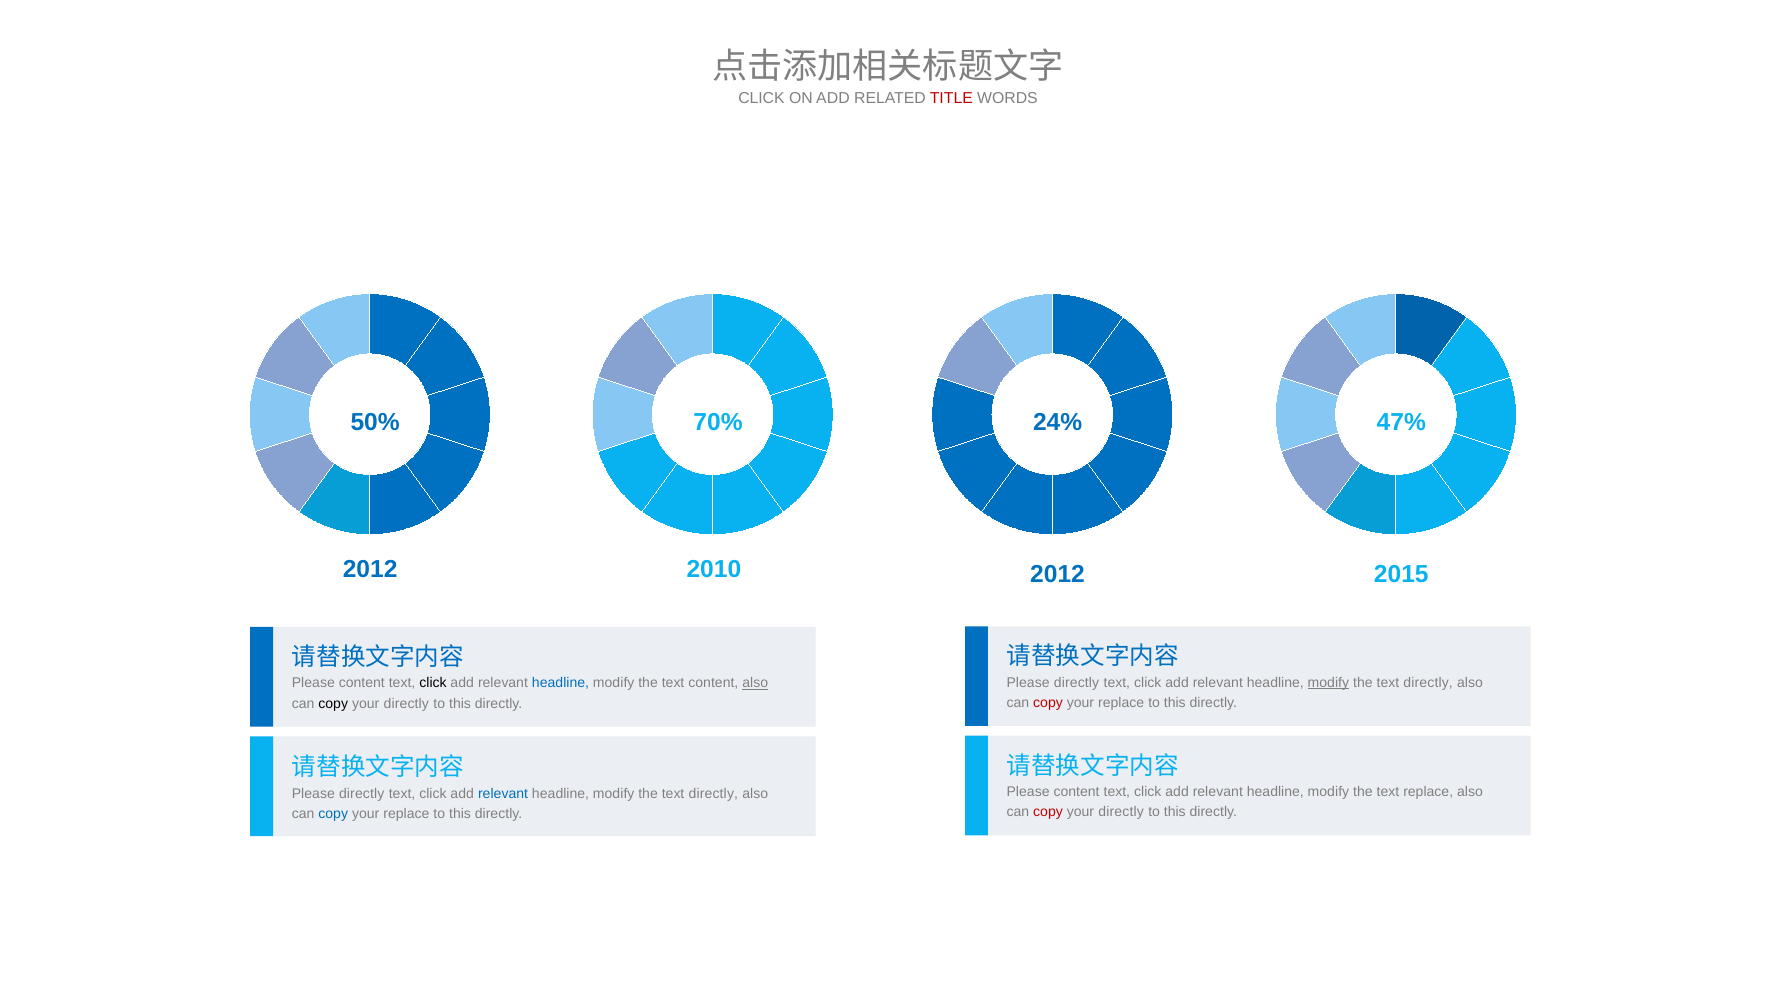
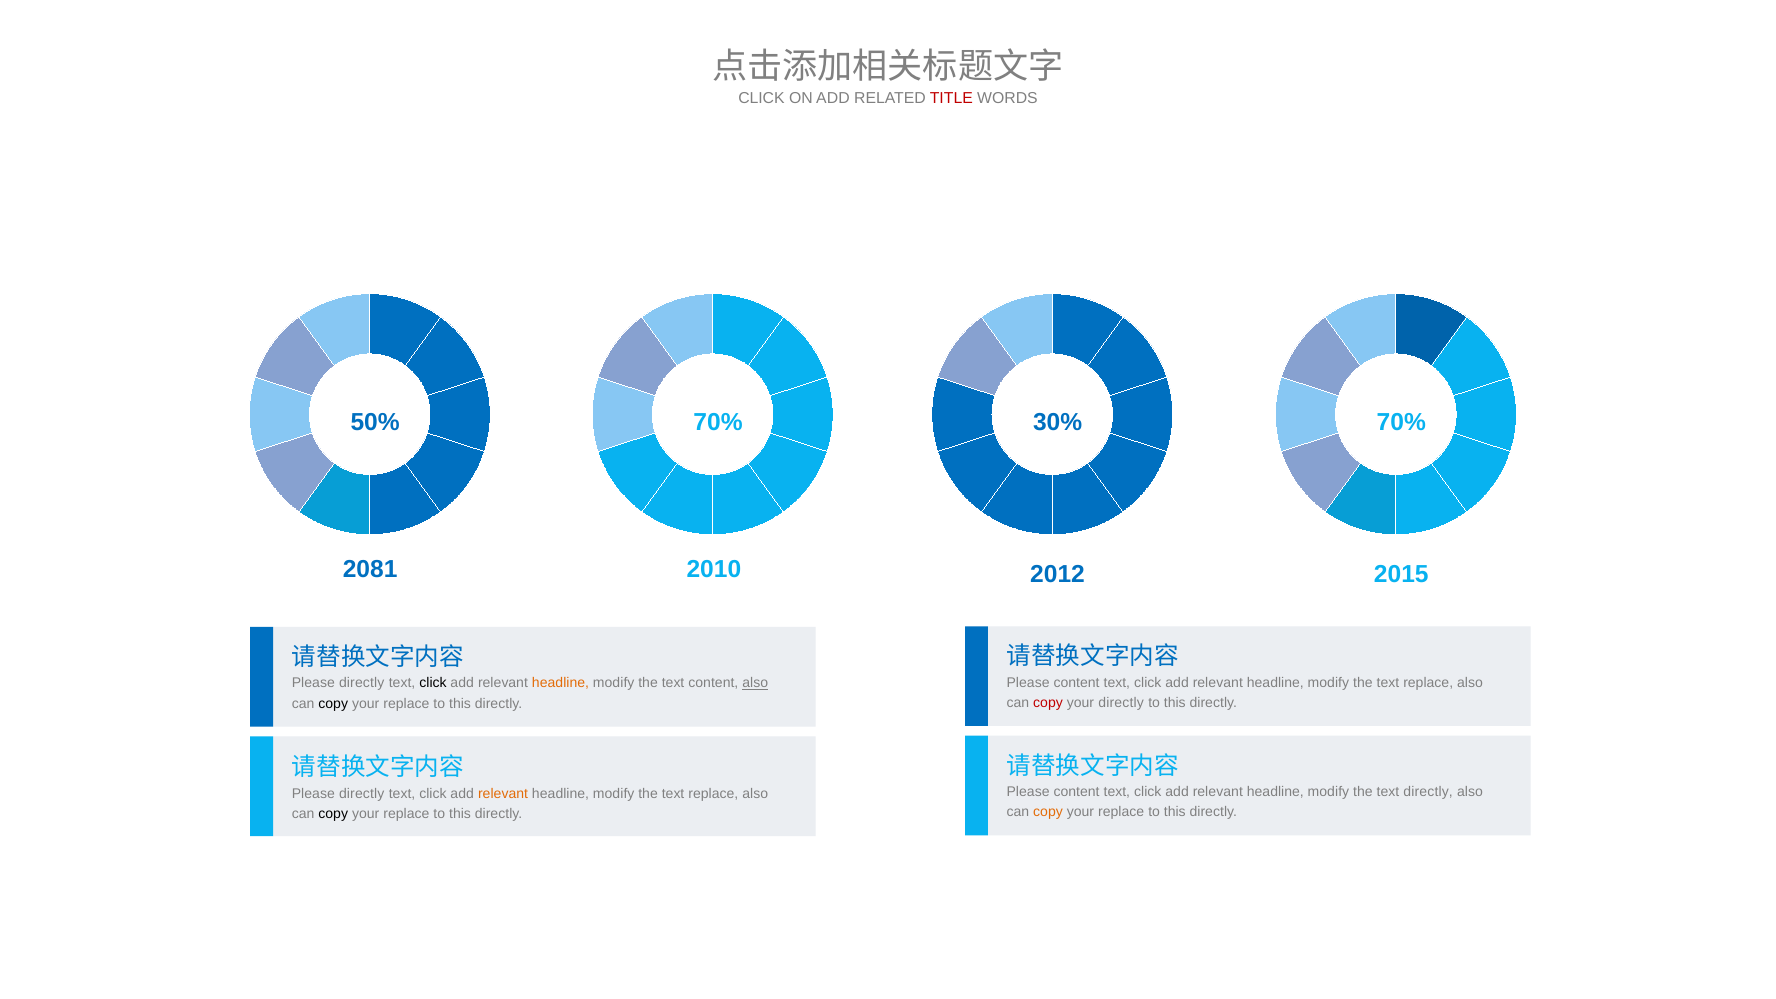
24%: 24% -> 30%
47% at (1401, 422): 47% -> 70%
2012 at (370, 570): 2012 -> 2081
directly at (1077, 682): directly -> content
modify at (1328, 682) underline: present -> none
directly at (1428, 682): directly -> replace
content at (362, 683): content -> directly
headline at (561, 683) colour: blue -> orange
replace at (1121, 703): replace -> directly
directly at (406, 703): directly -> replace
text replace: replace -> directly
relevant at (503, 794) colour: blue -> orange
directly at (713, 794): directly -> replace
copy at (1048, 812) colour: red -> orange
directly at (1121, 812): directly -> replace
copy at (333, 814) colour: blue -> black
